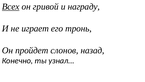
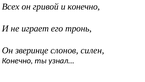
Всех underline: present -> none
и награду: награду -> конечно
пройдет: пройдет -> зверинце
назад: назад -> силен
